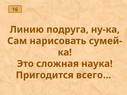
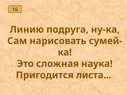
всего: всего -> листа
